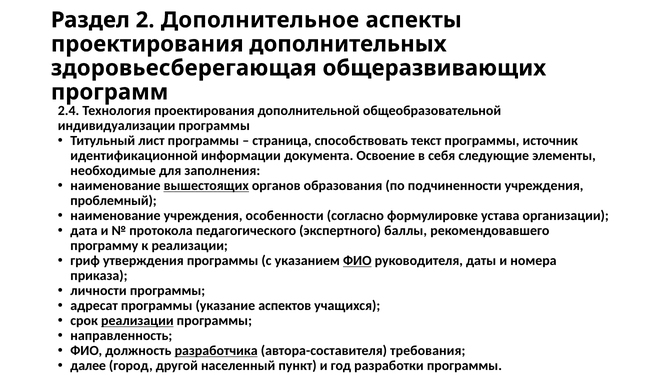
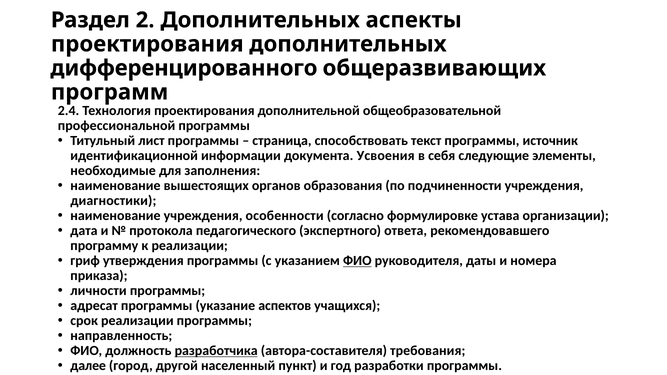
2 Дополнительное: Дополнительное -> Дополнительных
здоровьесберегающая: здоровьесберегающая -> дифференцированного
индивидуализации: индивидуализации -> профессиональной
Освоение: Освоение -> Усвоения
вышестоящих underline: present -> none
проблемный: проблемный -> диагностики
баллы: баллы -> ответа
реализации at (137, 321) underline: present -> none
